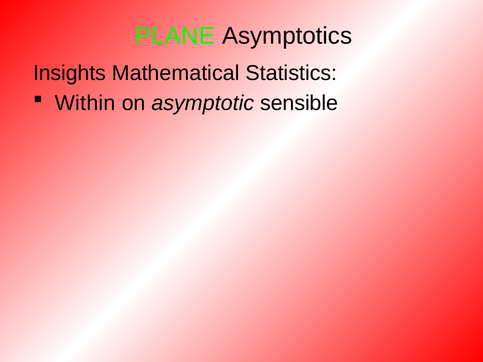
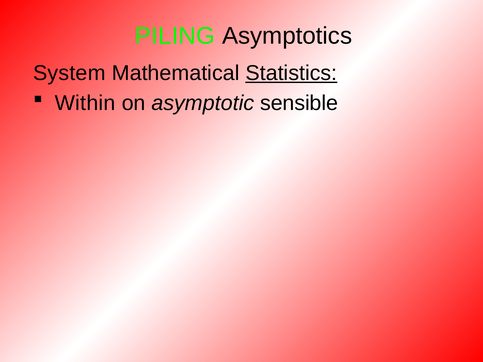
PLANE: PLANE -> PILING
Insights: Insights -> System
Statistics underline: none -> present
